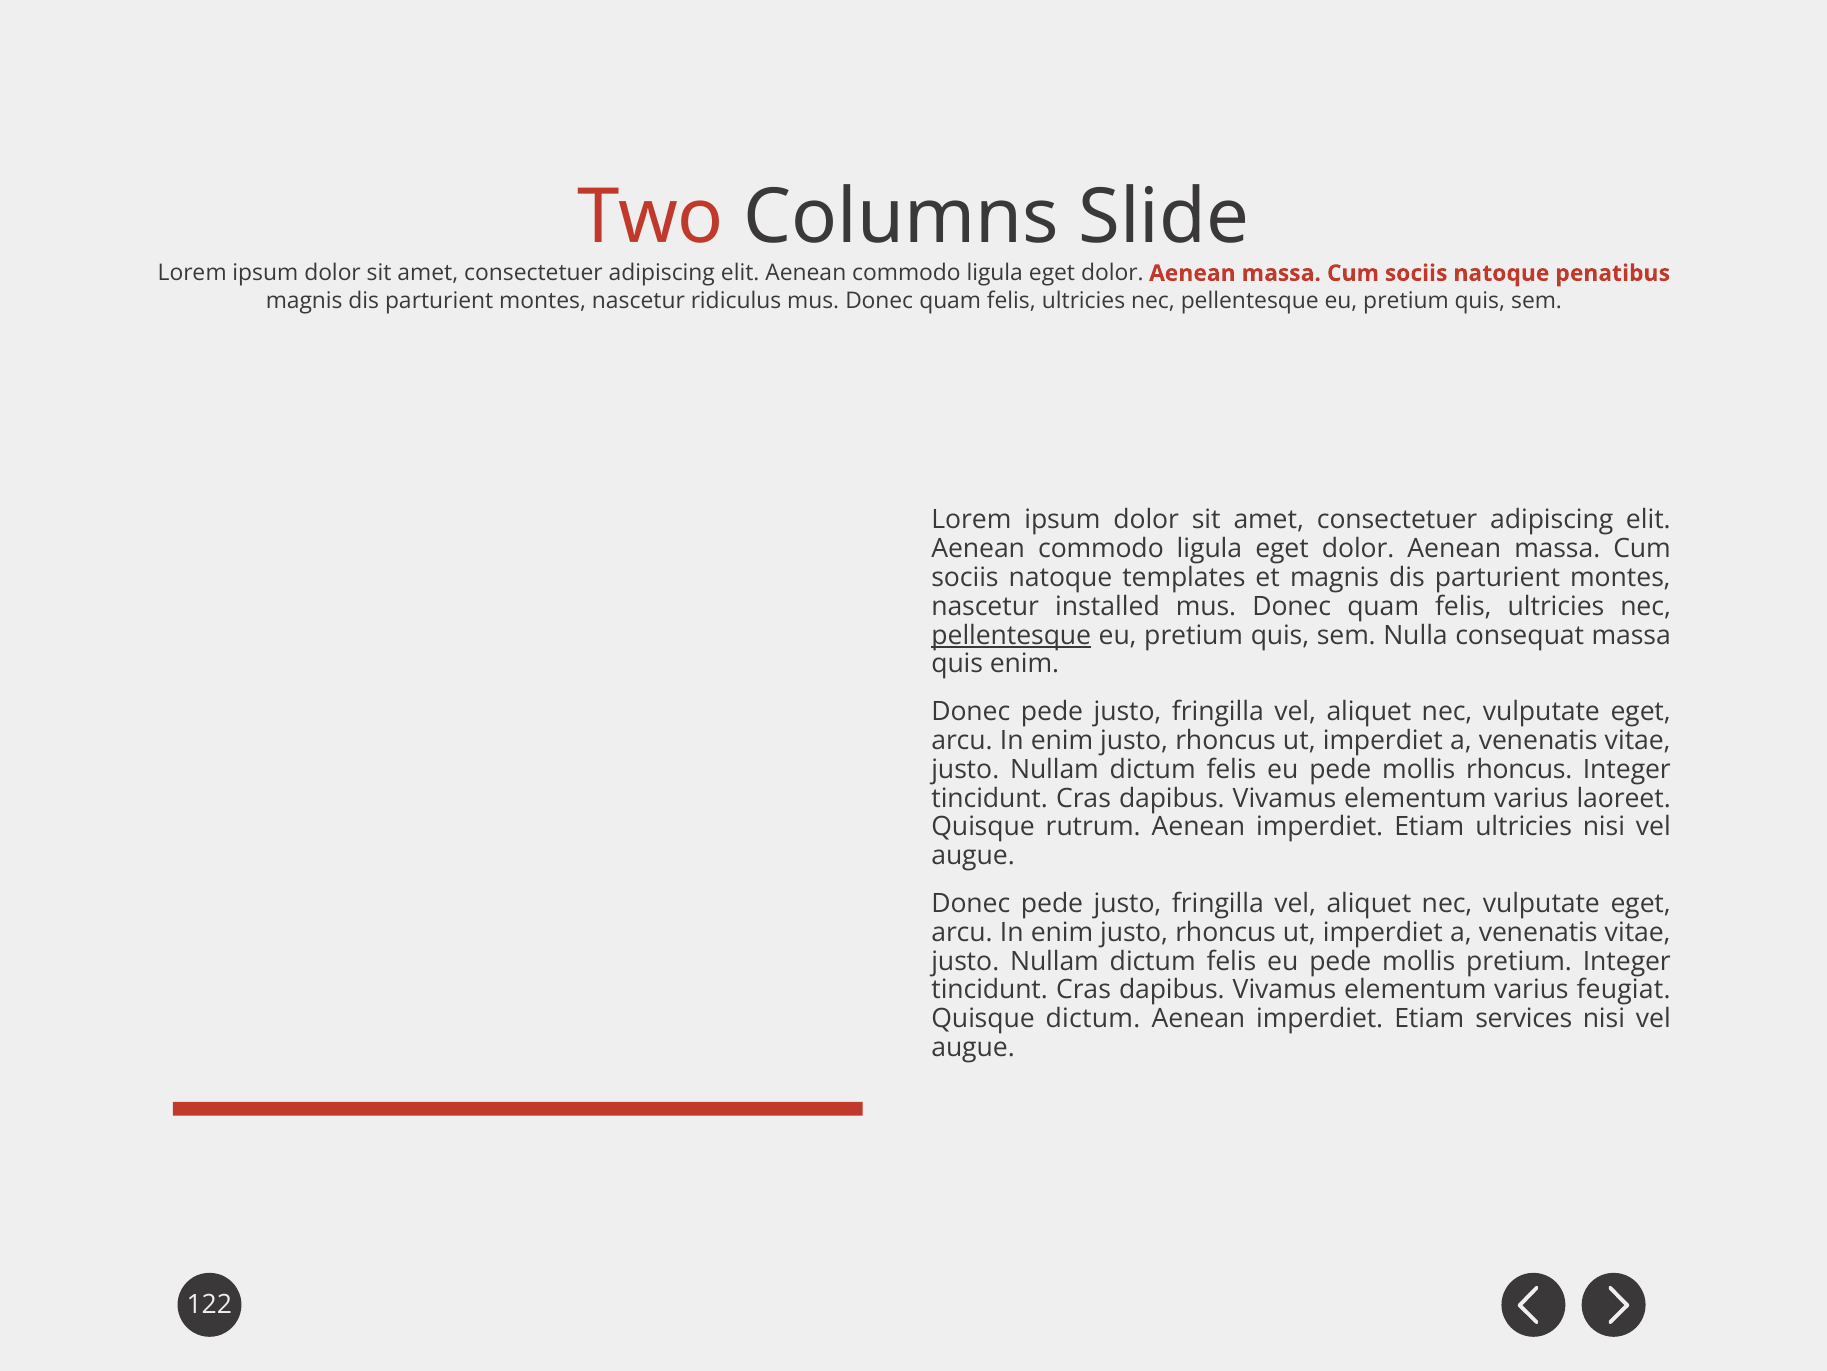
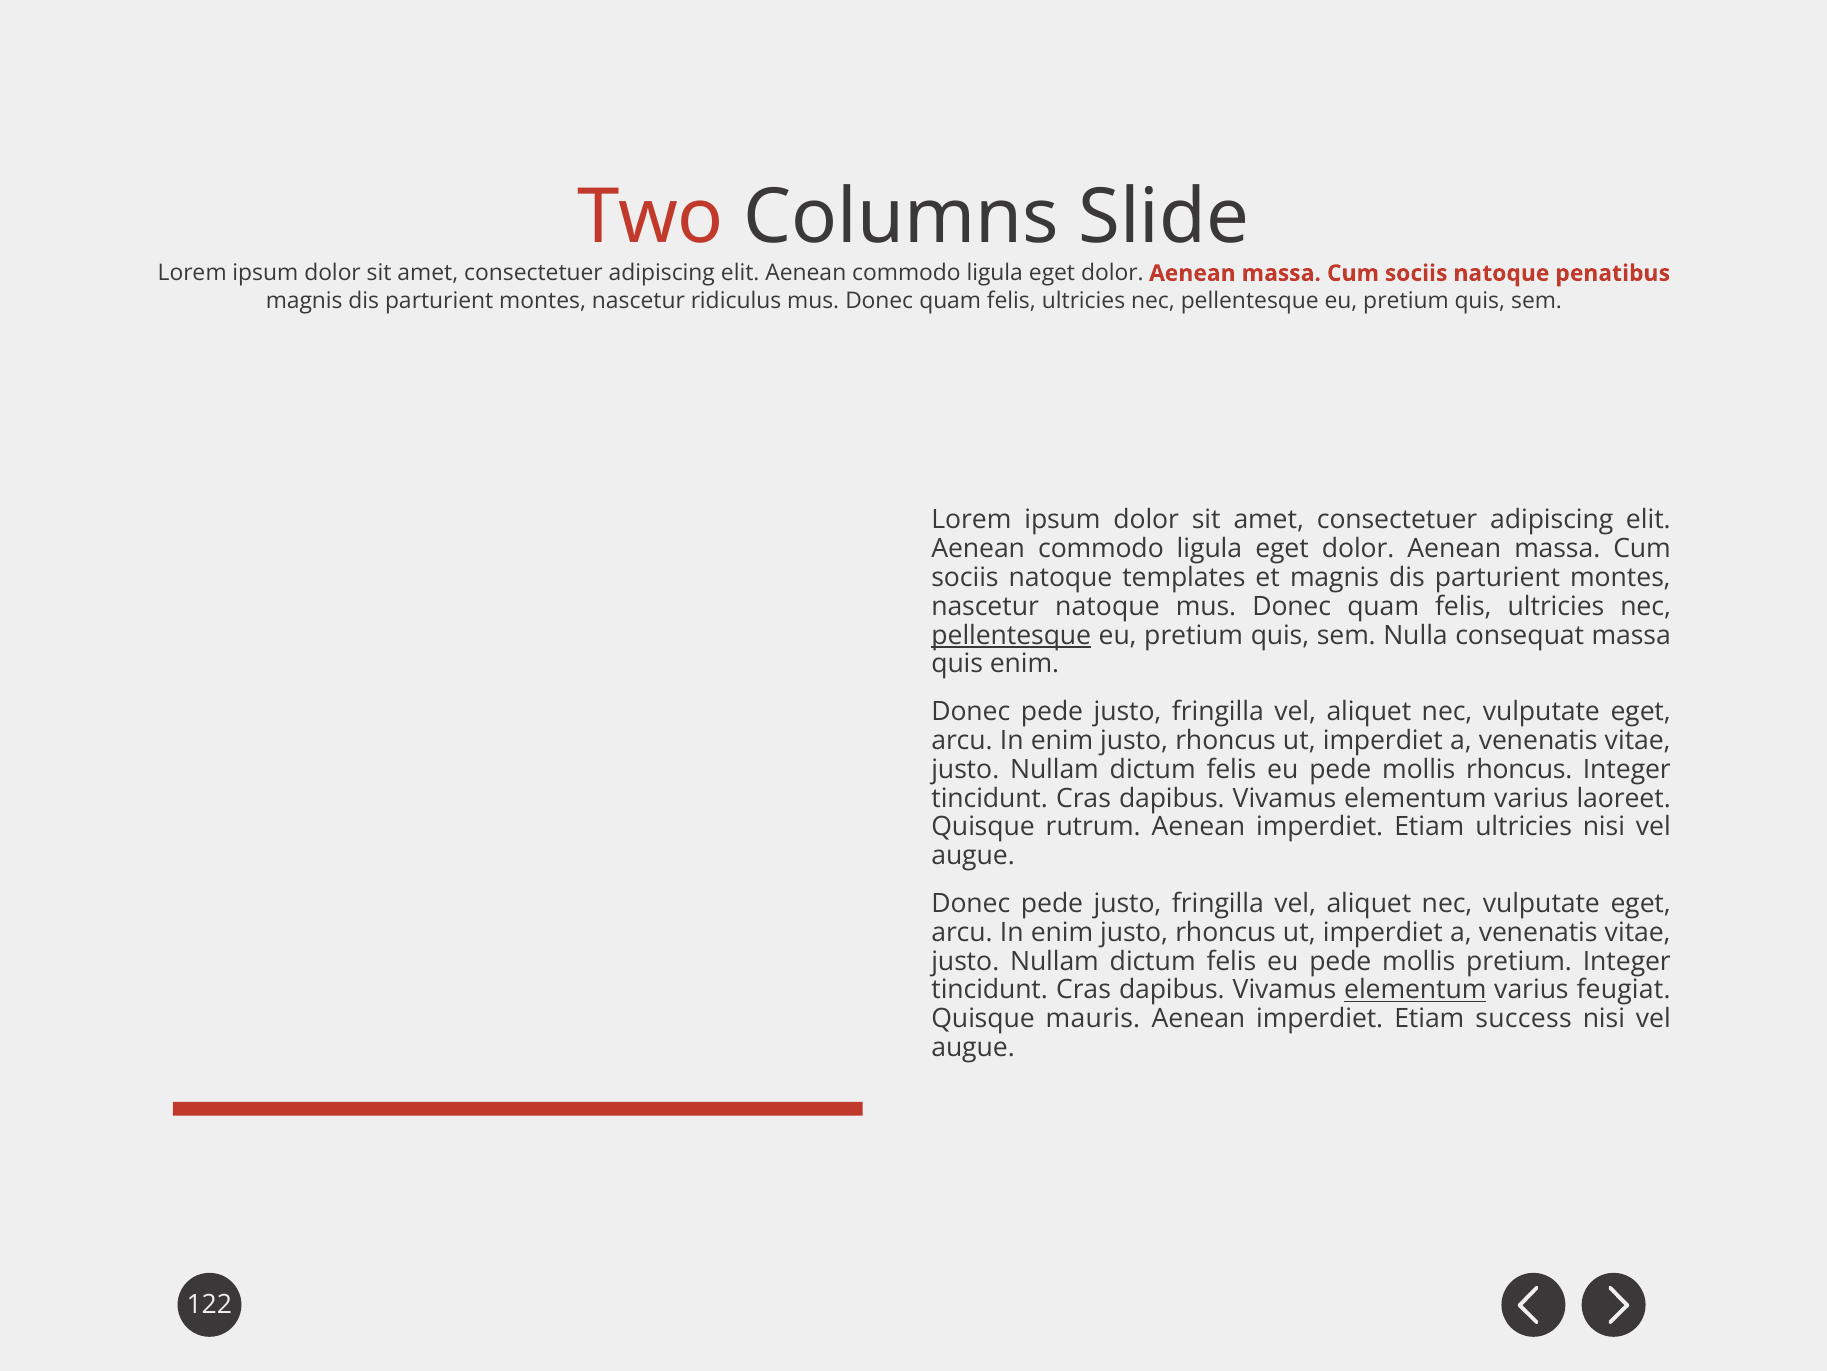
nascetur installed: installed -> natoque
elementum at (1415, 990) underline: none -> present
Quisque dictum: dictum -> mauris
services: services -> success
